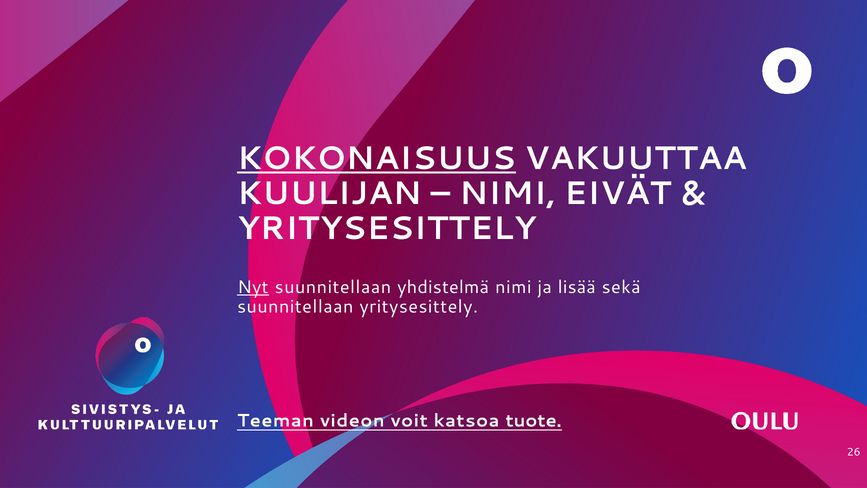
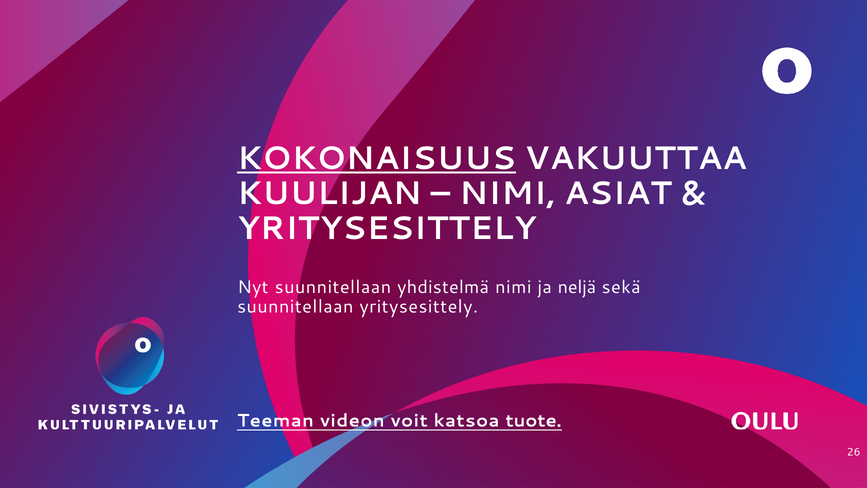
EIVÄT: EIVÄT -> ASIAT
Nyt underline: present -> none
lisää: lisää -> neljä
